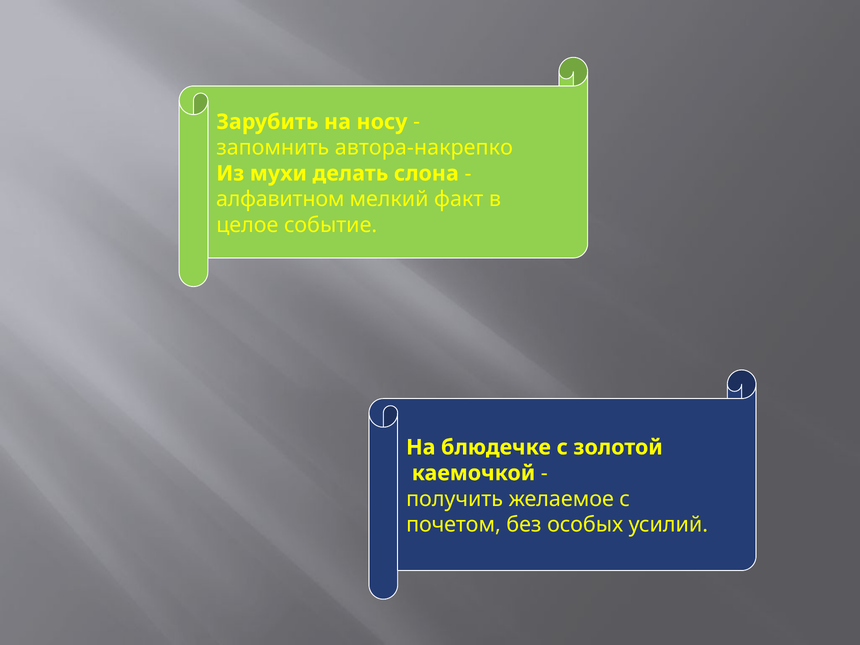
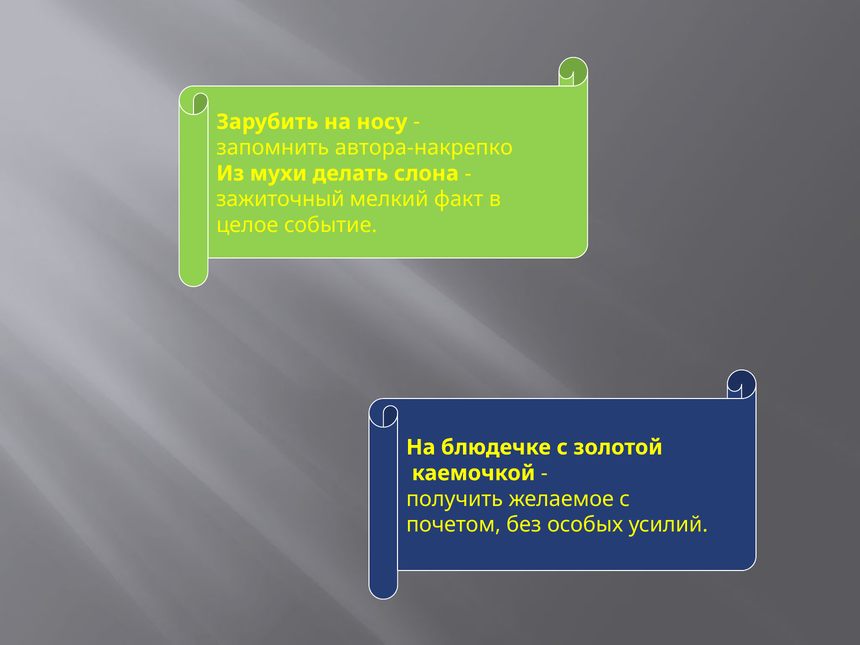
алфавитном: алфавитном -> зажиточный
